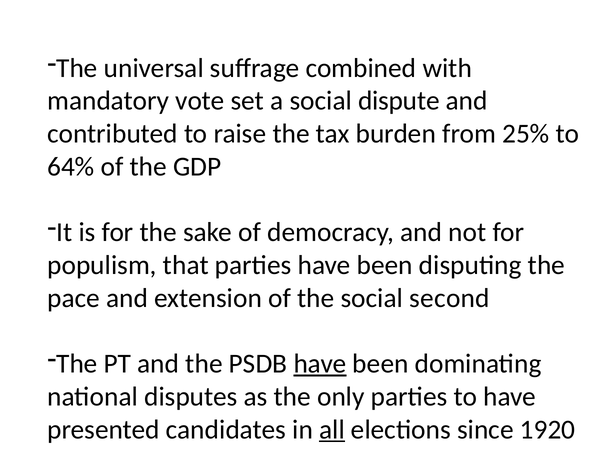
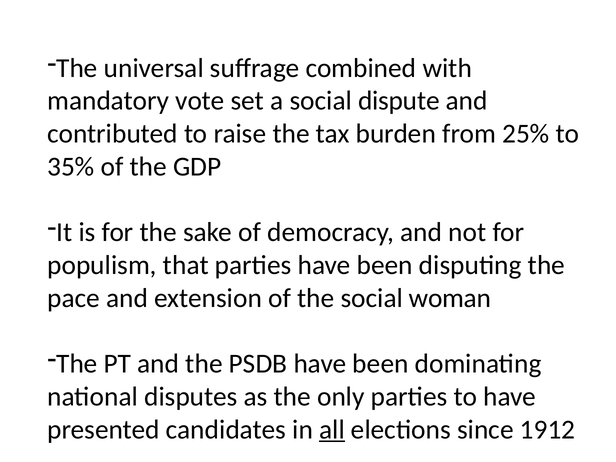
64%: 64% -> 35%
second: second -> woman
have at (320, 364) underline: present -> none
1920: 1920 -> 1912
